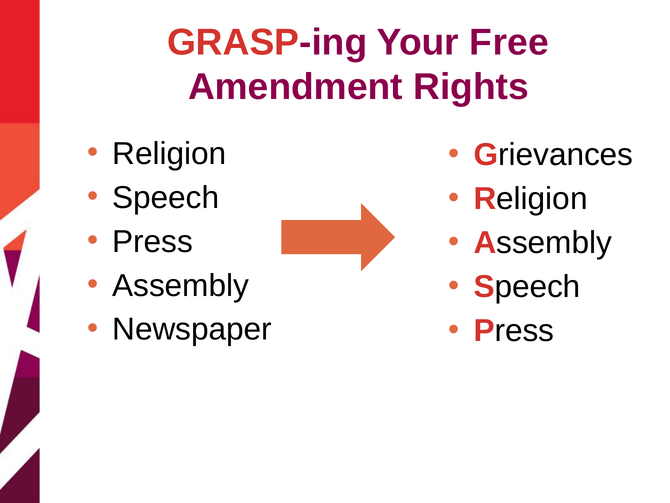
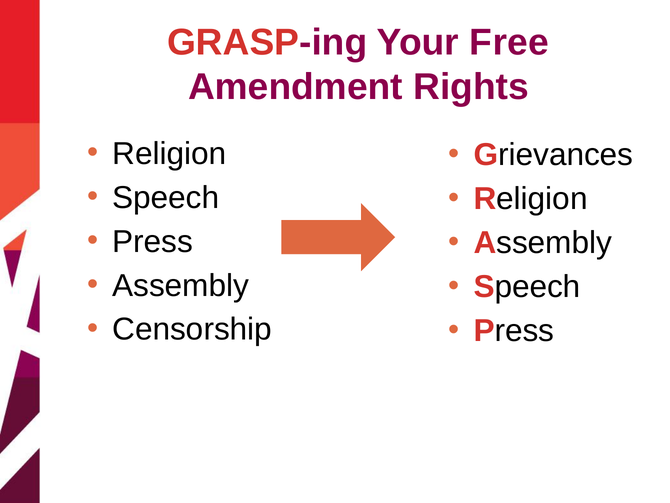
Newspaper: Newspaper -> Censorship
